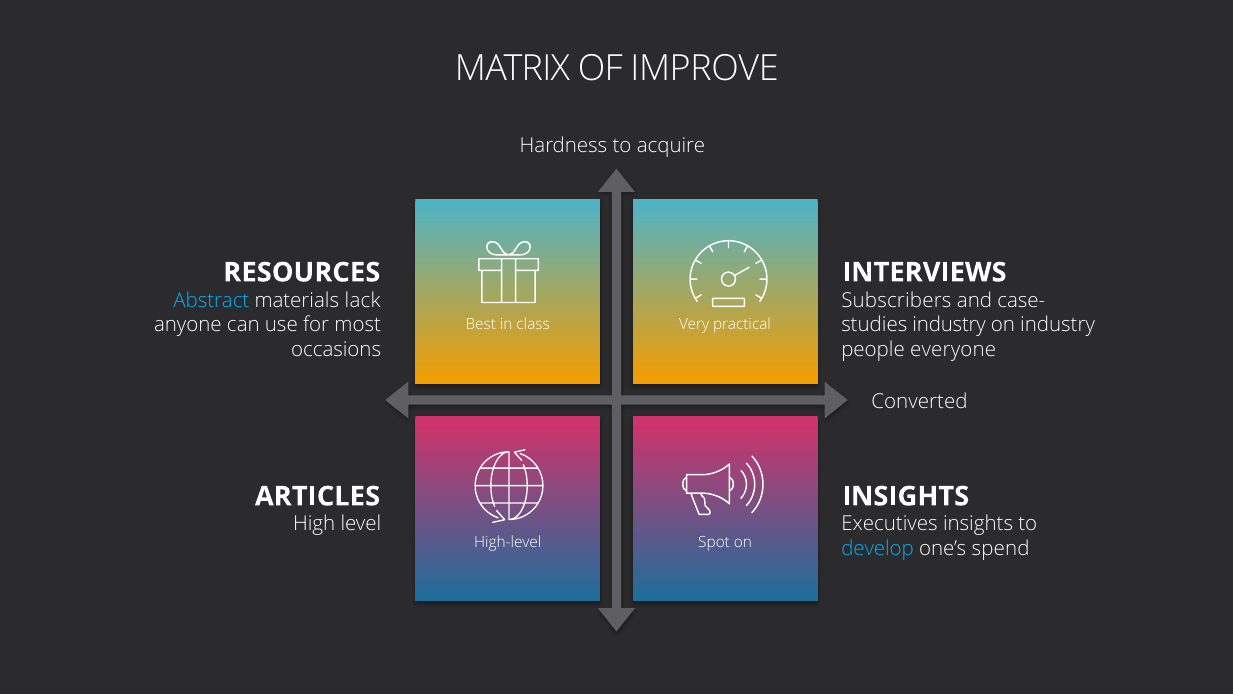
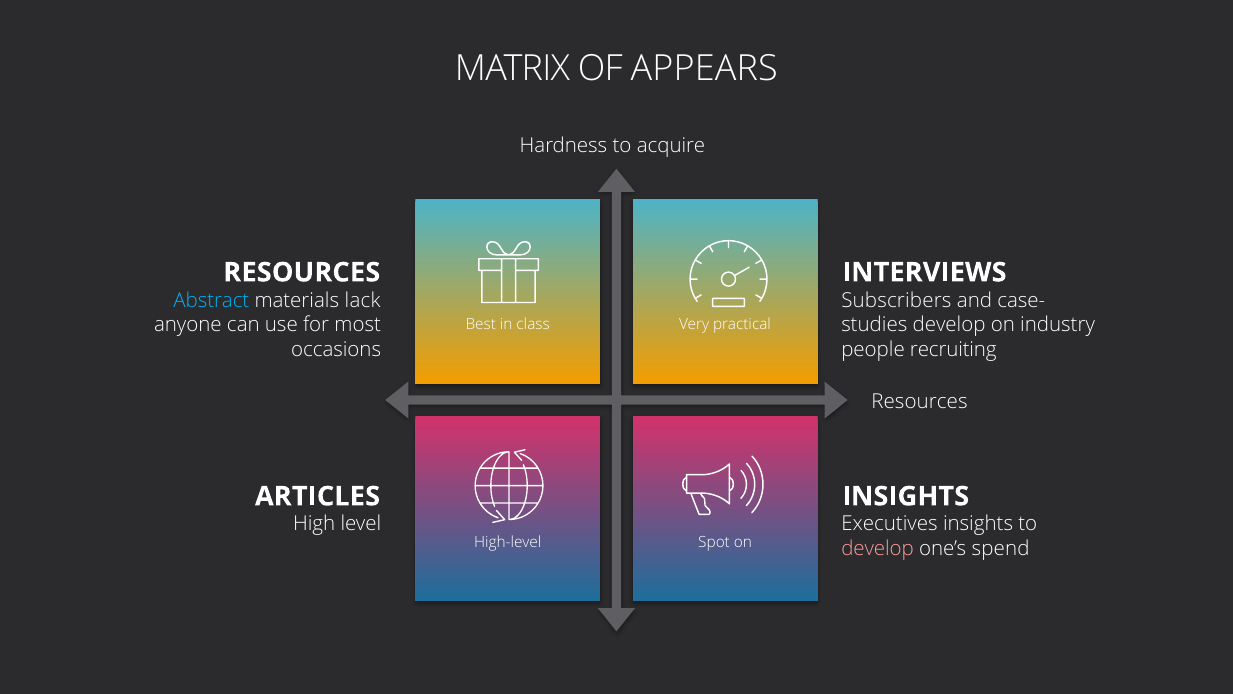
IMPROVE: IMPROVE -> APPEARS
industry at (949, 325): industry -> develop
everyone: everyone -> recruiting
Converted at (919, 401): Converted -> Resources
develop at (878, 548) colour: light blue -> pink
